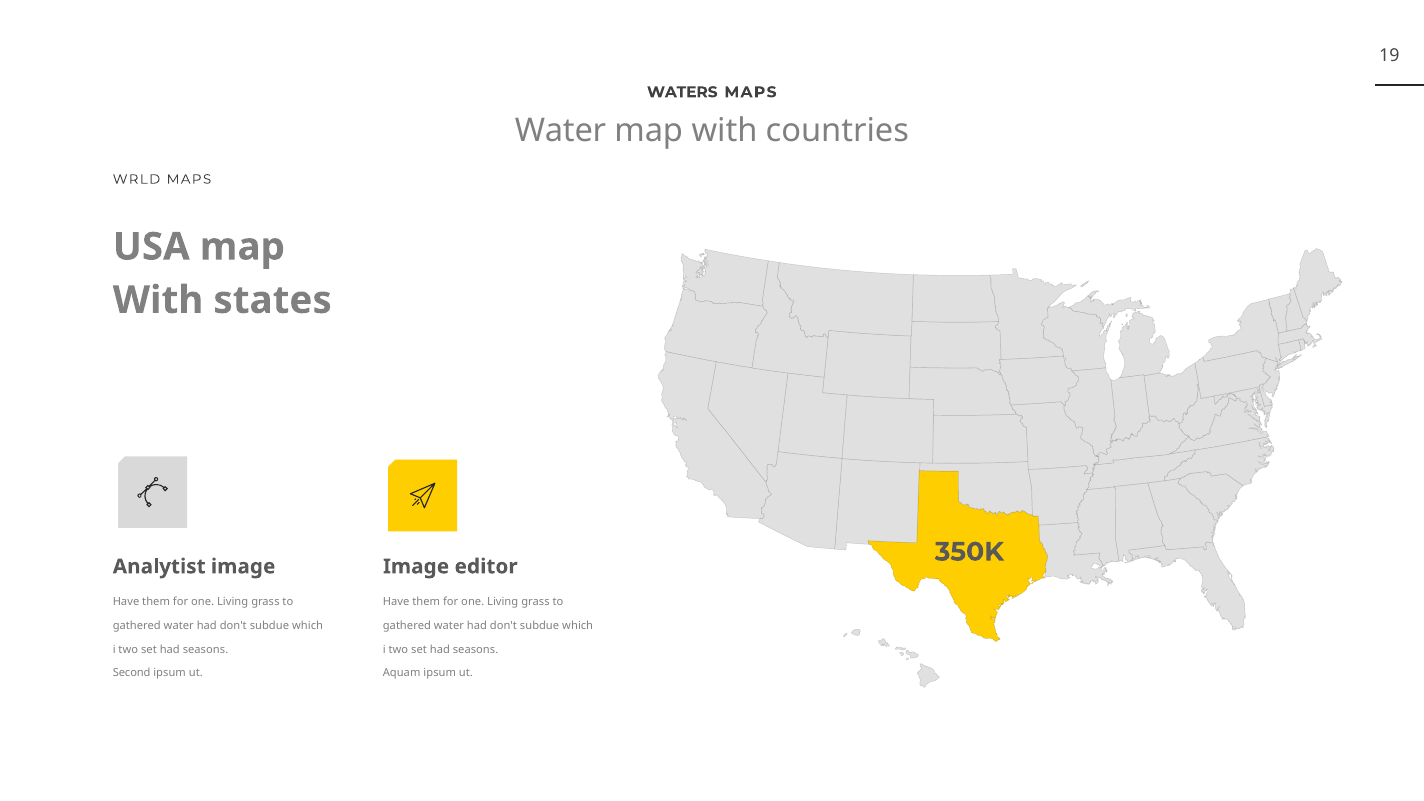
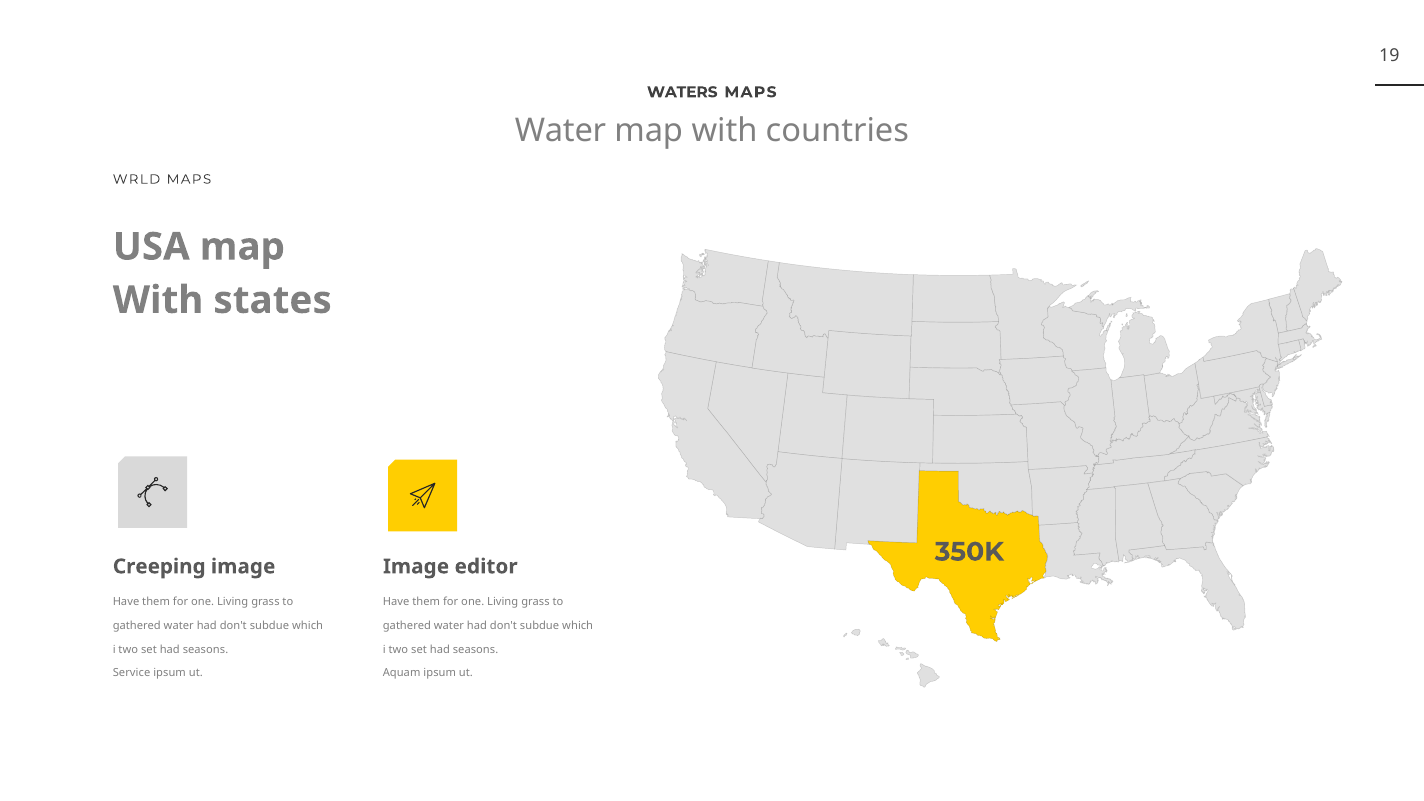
Analytist: Analytist -> Creeping
Second: Second -> Service
